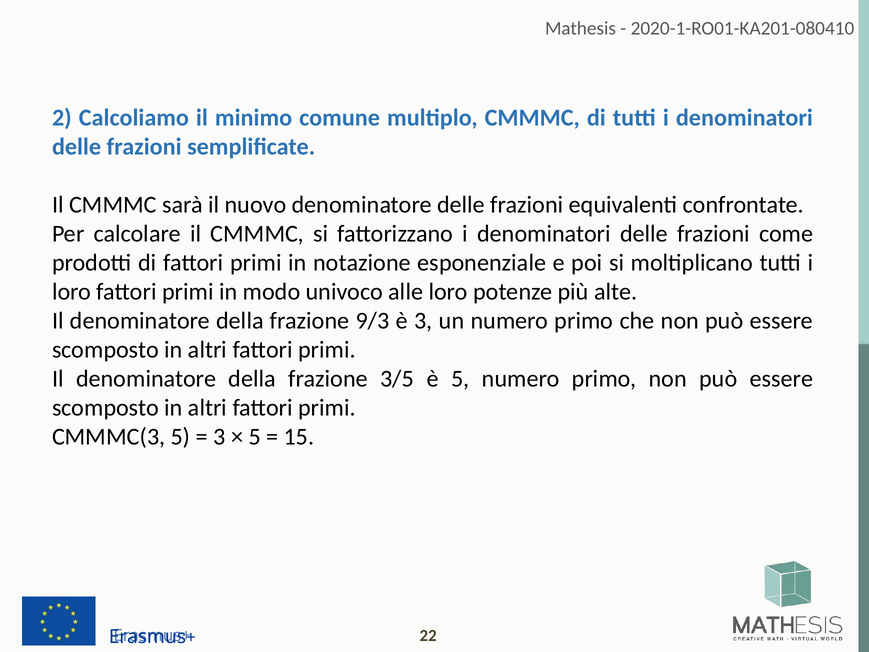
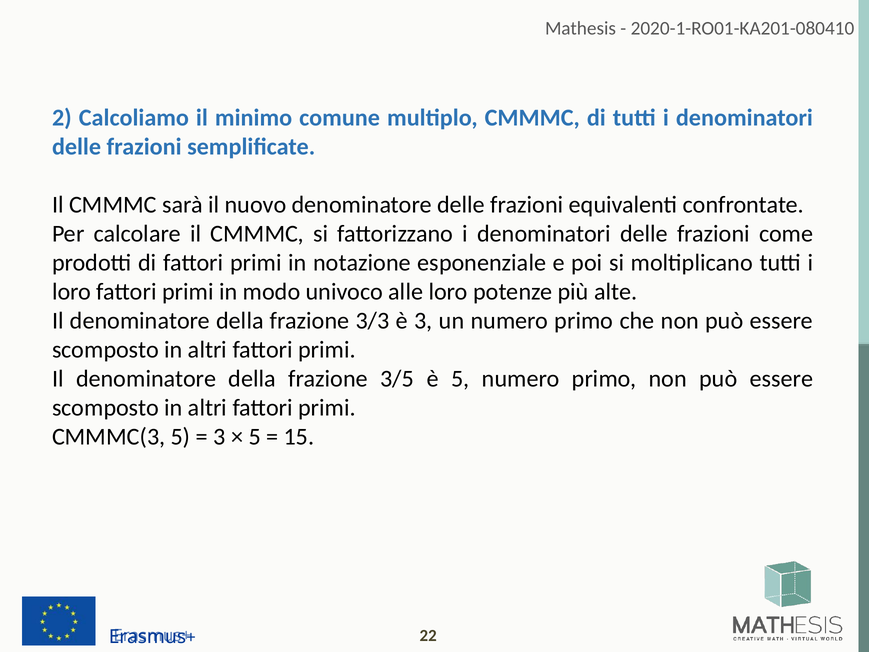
9/3: 9/3 -> 3/3
